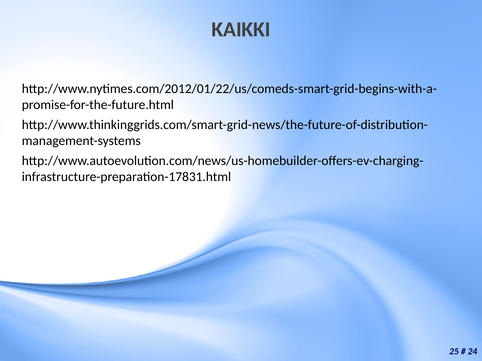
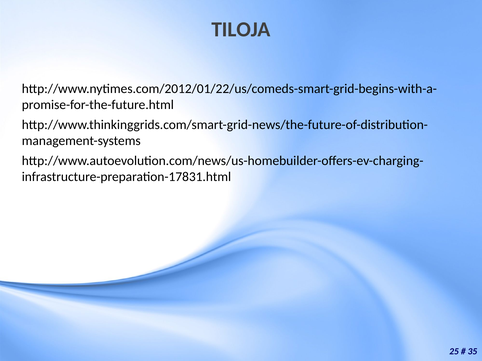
KAIKKI: KAIKKI -> TILOJA
24: 24 -> 35
